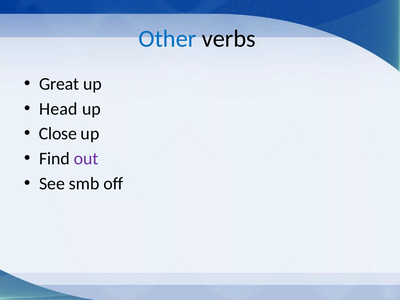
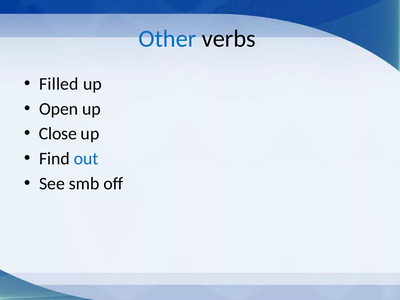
Great: Great -> Filled
Head: Head -> Open
out colour: purple -> blue
